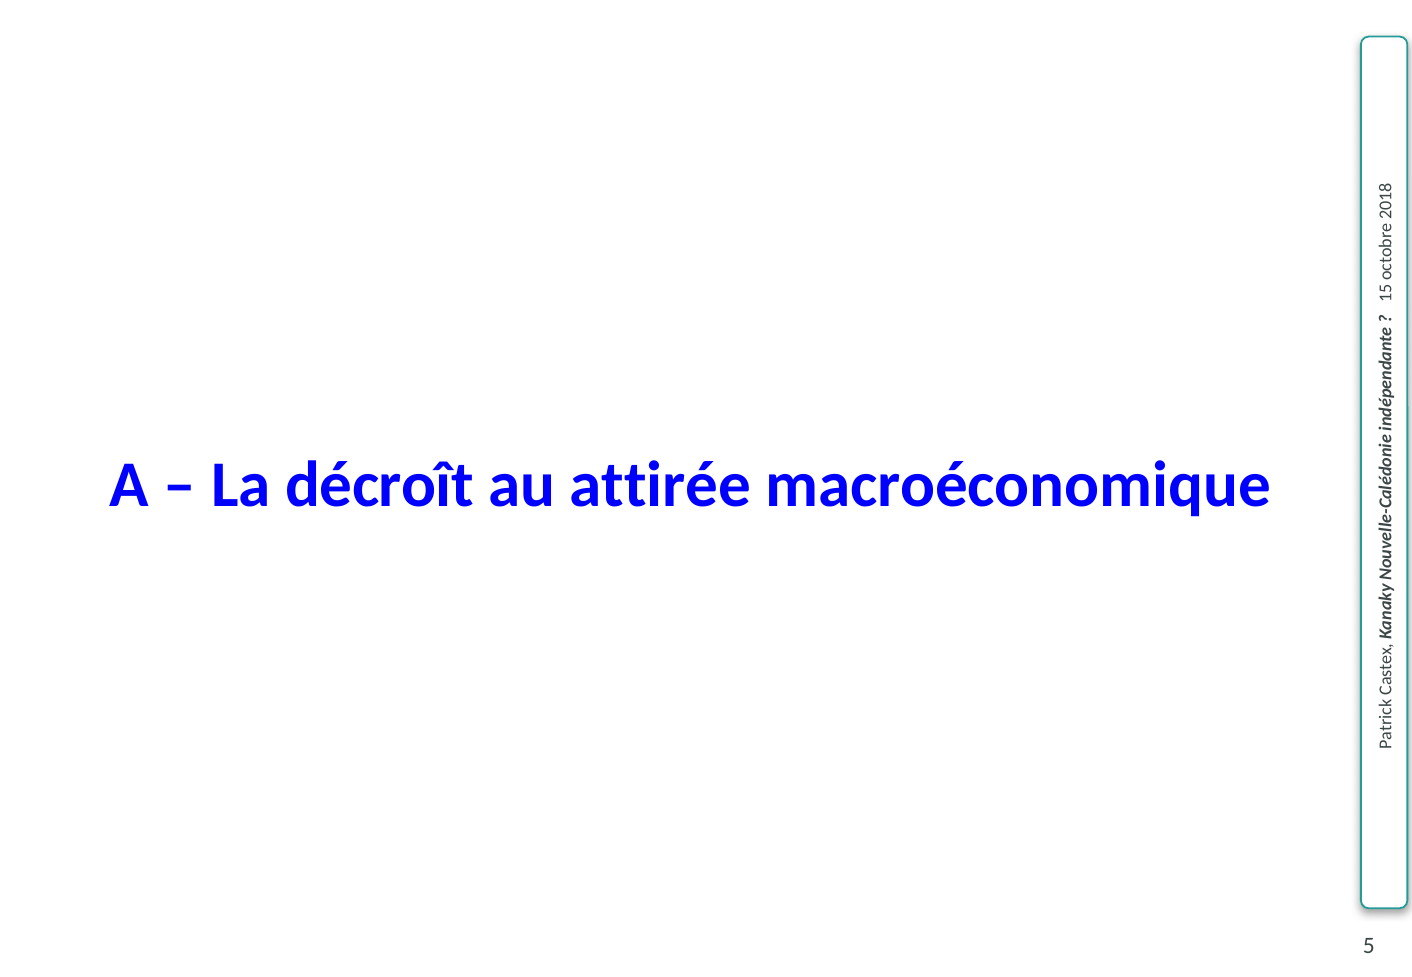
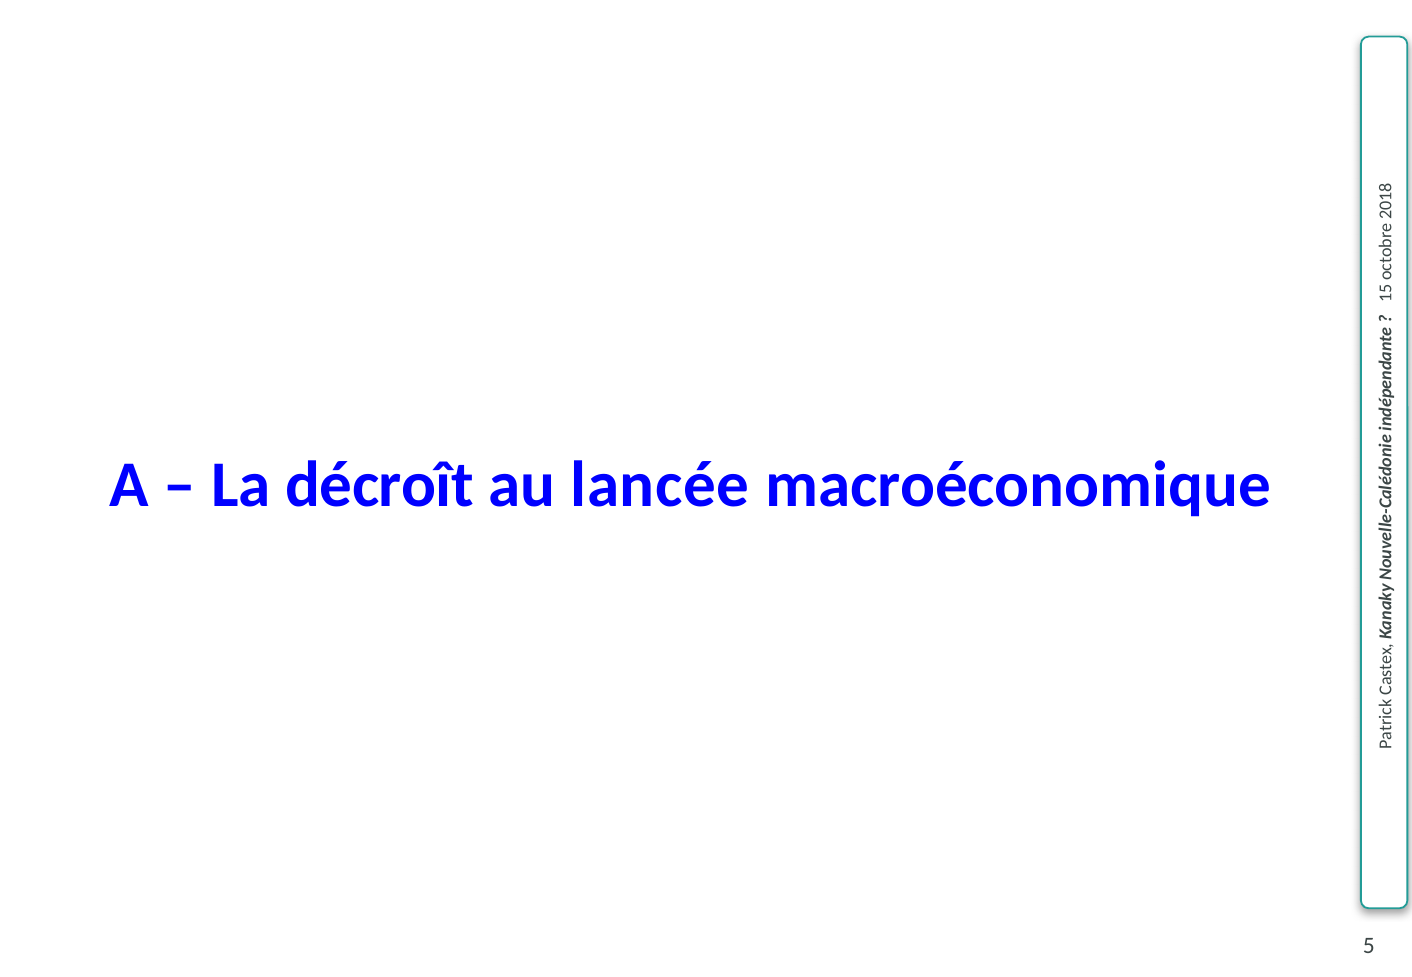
attirée: attirée -> lancée
